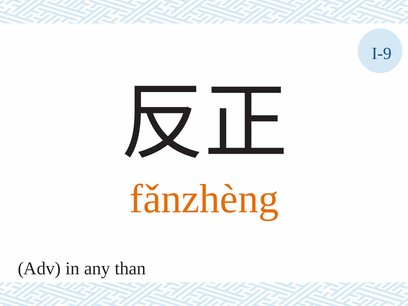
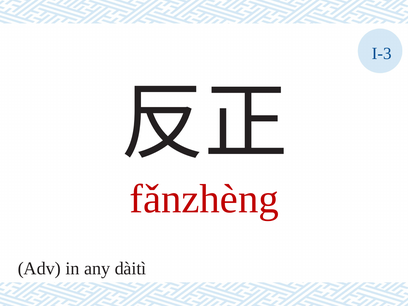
I-9: I-9 -> I-3
fǎnzhèng colour: orange -> red
than: than -> dàitì
